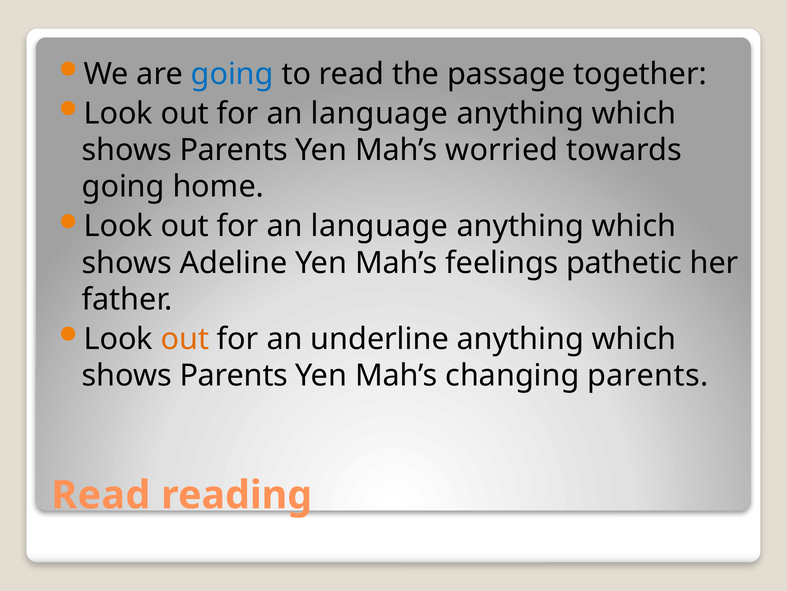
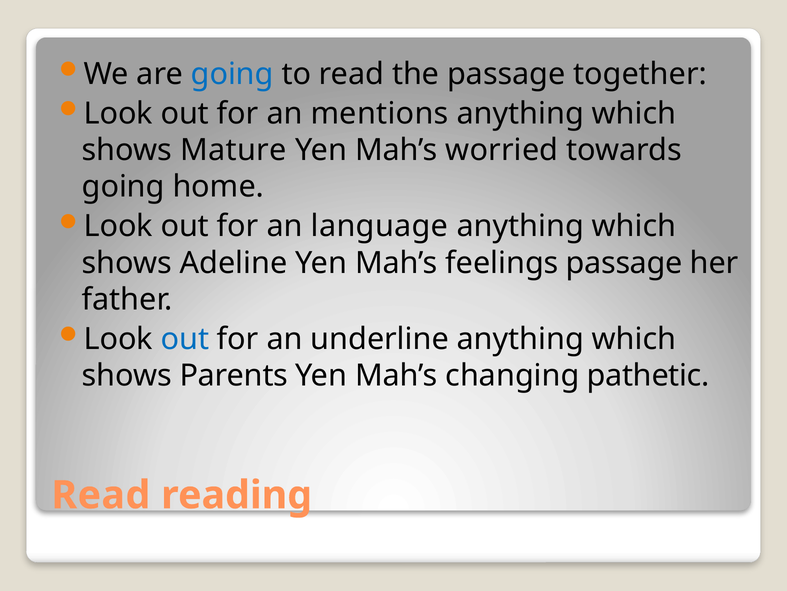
language at (380, 113): language -> mentions
Parents at (234, 150): Parents -> Mature
feelings pathetic: pathetic -> passage
out at (185, 339) colour: orange -> blue
changing parents: parents -> pathetic
